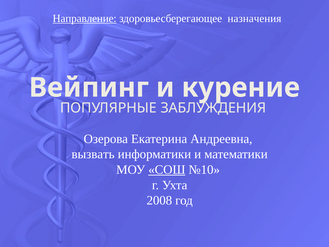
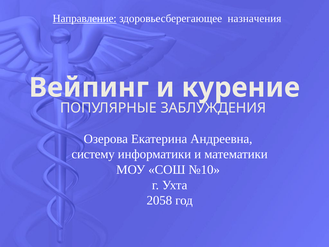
вызвать: вызвать -> систему
СОШ underline: present -> none
2008: 2008 -> 2058
